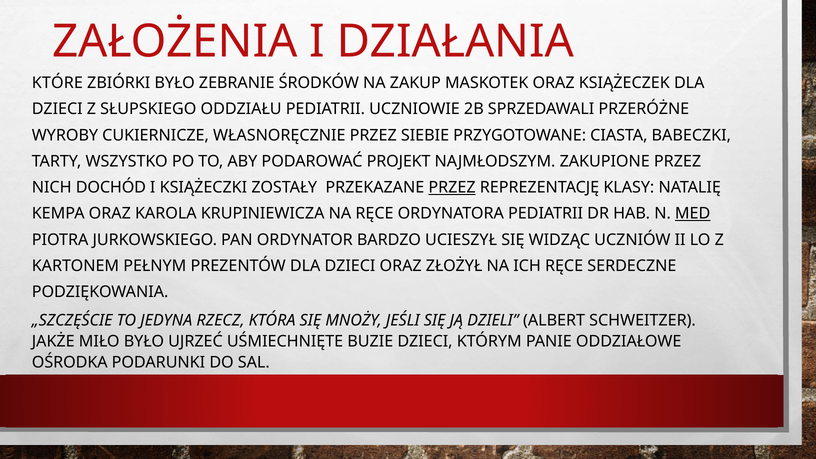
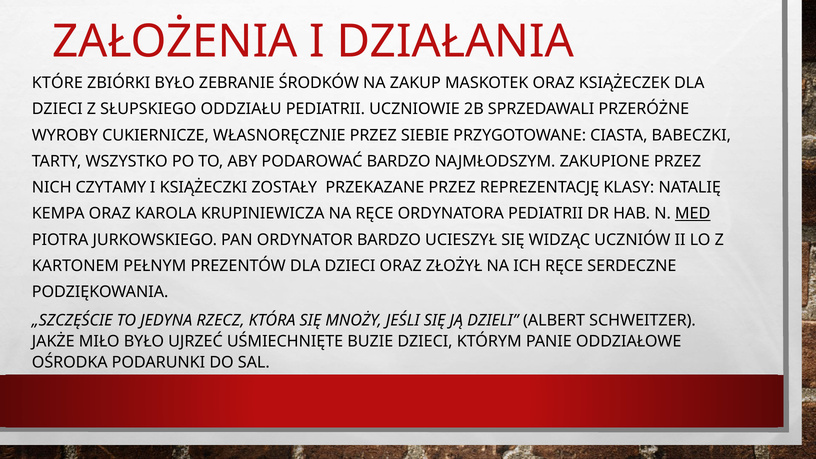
PODAROWAĆ PROJEKT: PROJEKT -> BARDZO
DOCHÓD: DOCHÓD -> CZYTAMY
PRZEZ at (452, 187) underline: present -> none
